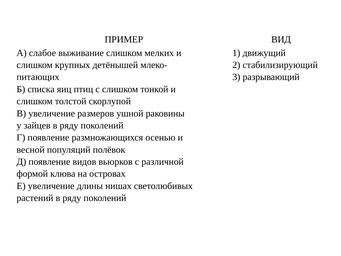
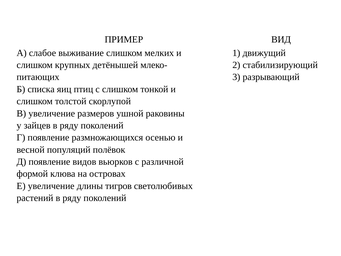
нишах: нишах -> тигров
